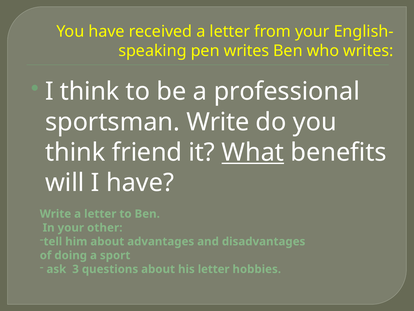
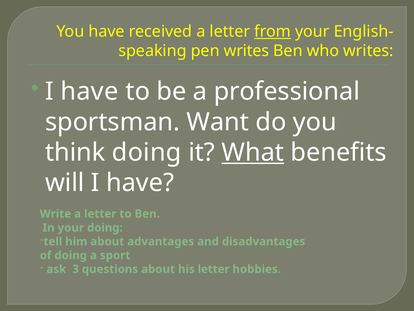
from underline: none -> present
think at (90, 91): think -> have
sportsman Write: Write -> Want
think friend: friend -> doing
your other: other -> doing
